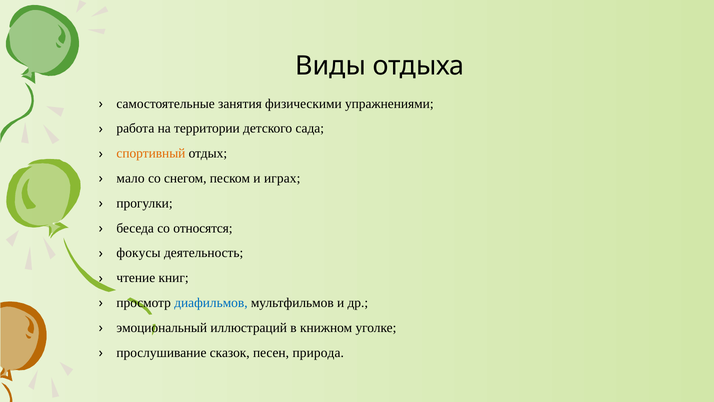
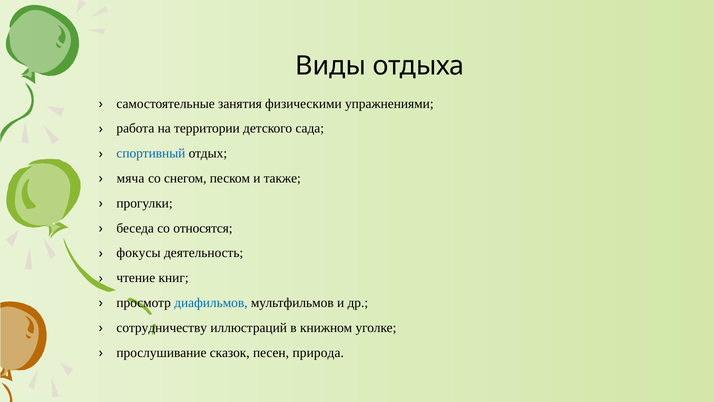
спортивный colour: orange -> blue
мало: мало -> мяча
играх: играх -> также
эмоциональный: эмоциональный -> сотрудничеству
